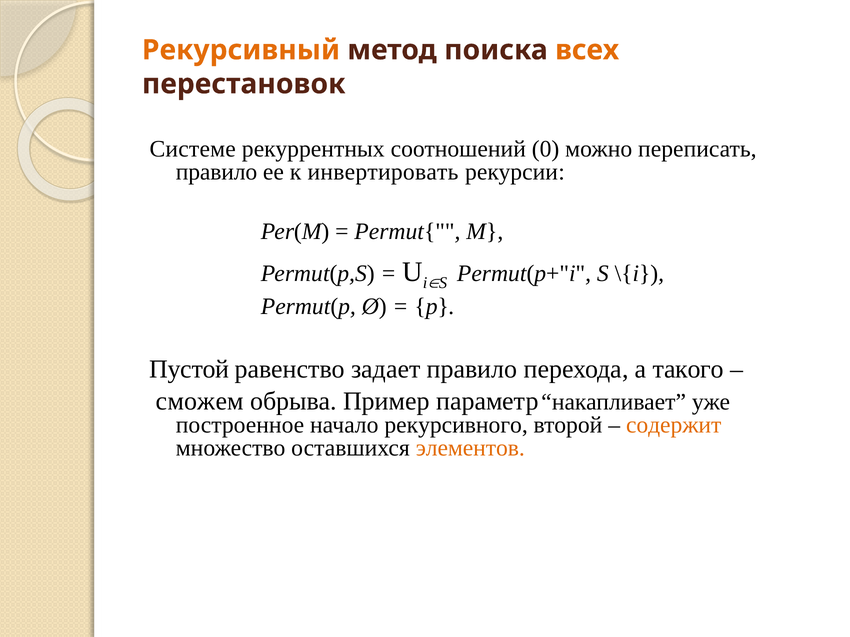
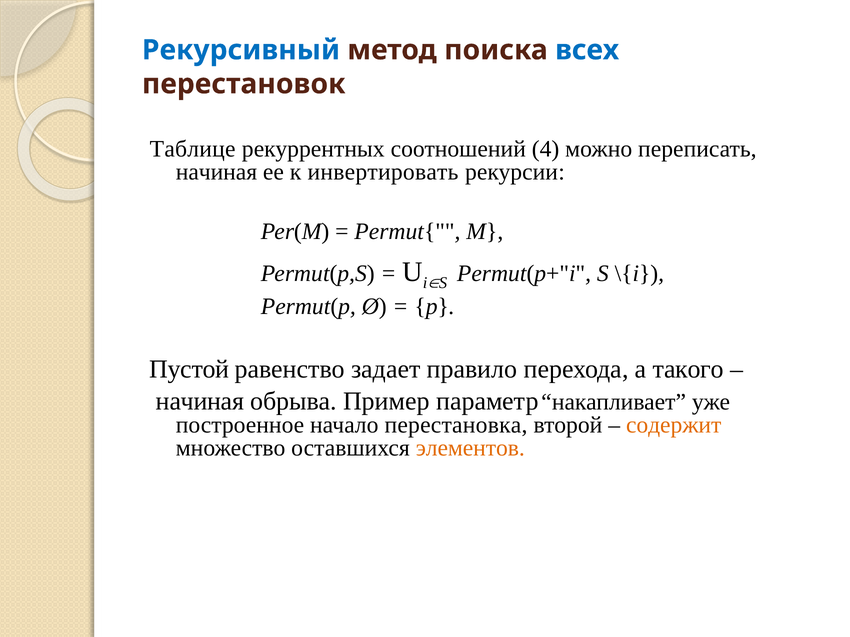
Рекурсивный colour: orange -> blue
всех colour: orange -> blue
Системе: Системе -> Таблице
0: 0 -> 4
правило at (217, 172): правило -> начиная
сможем at (200, 402): сможем -> начиная
рекурсивного: рекурсивного -> перестановка
